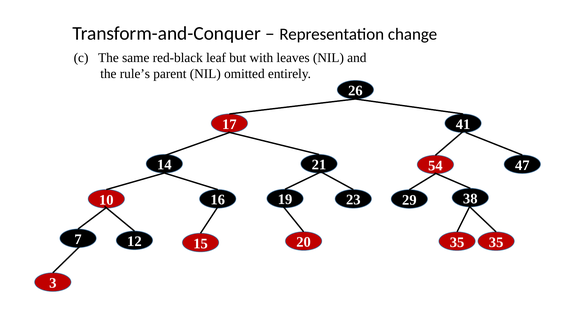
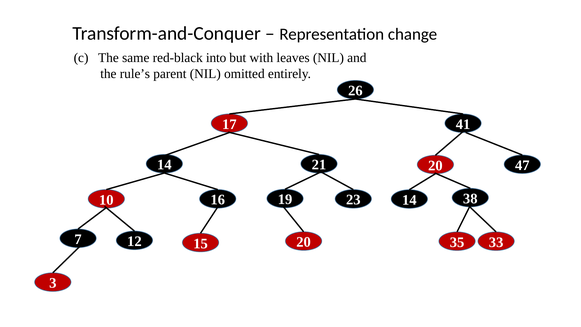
leaf: leaf -> into
21 54: 54 -> 20
23 29: 29 -> 14
35 35: 35 -> 33
